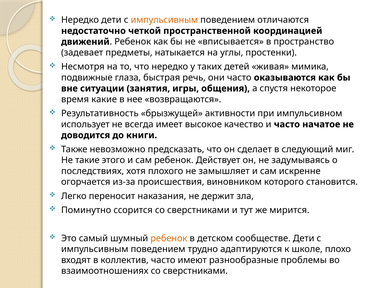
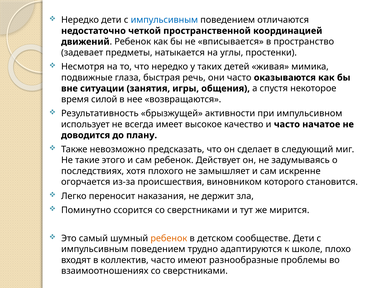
импульсивным at (164, 20) colour: orange -> blue
какие: какие -> силой
книги: книги -> плану
